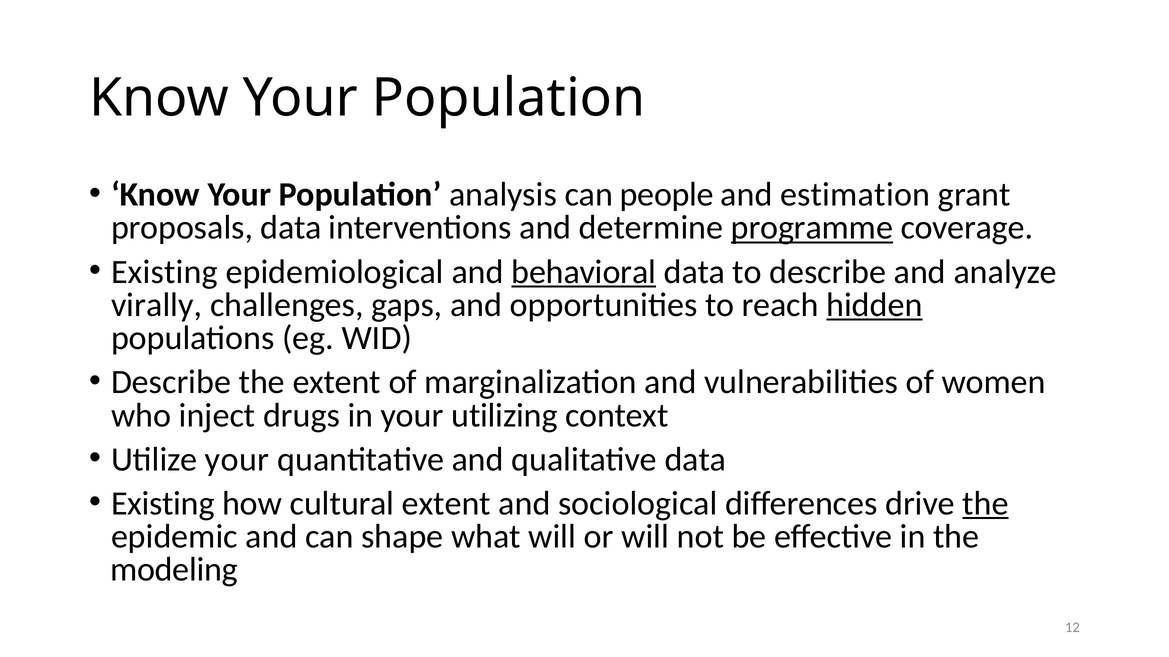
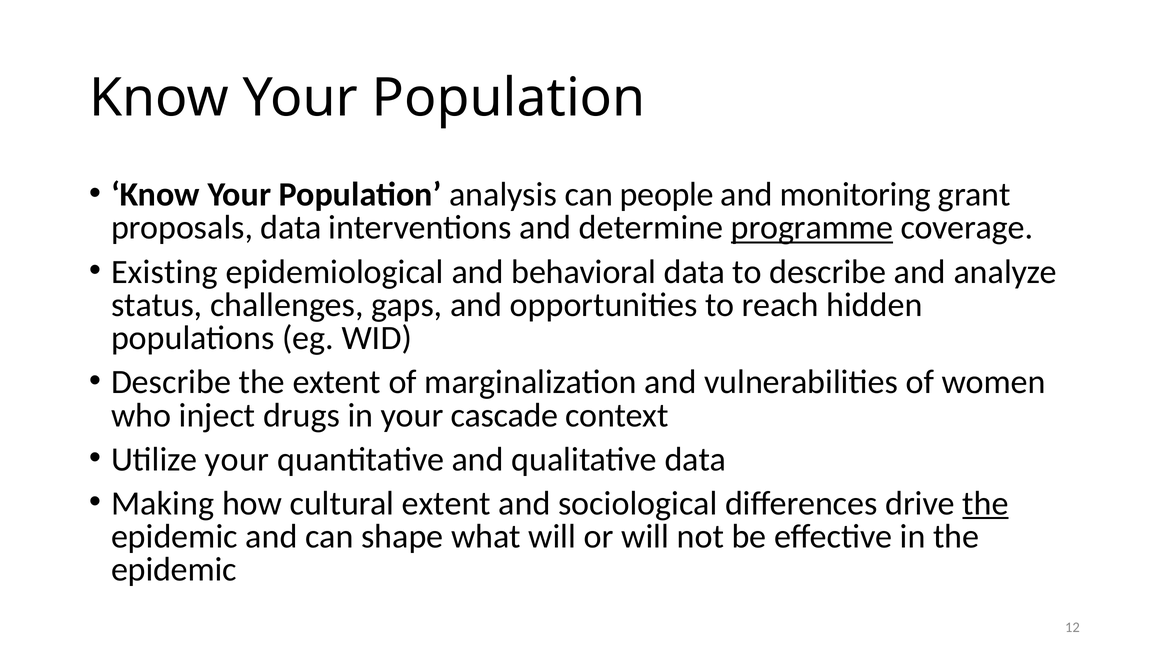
estimation: estimation -> monitoring
behavioral underline: present -> none
virally: virally -> status
hidden underline: present -> none
utilizing: utilizing -> cascade
Existing at (163, 504): Existing -> Making
modeling at (174, 570): modeling -> epidemic
